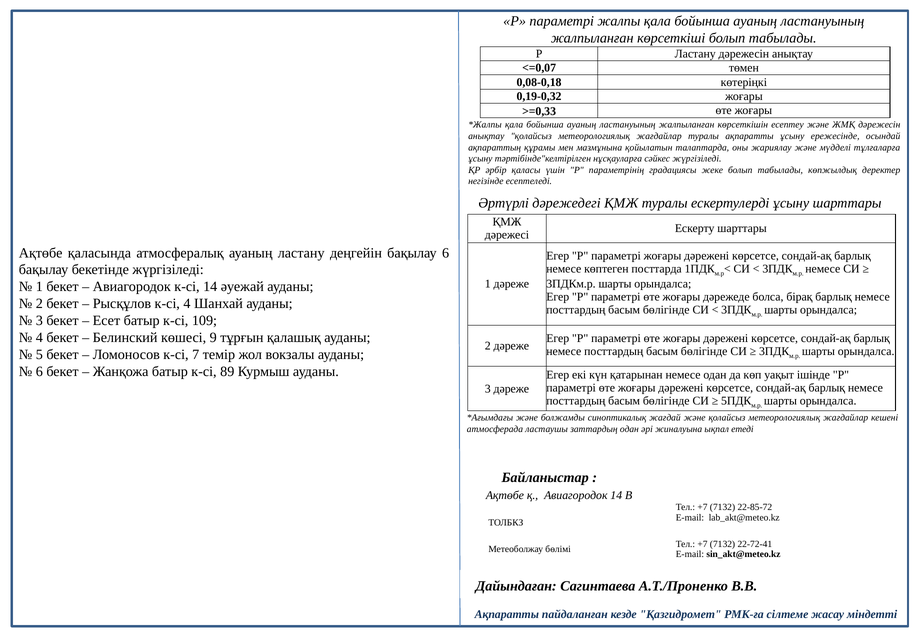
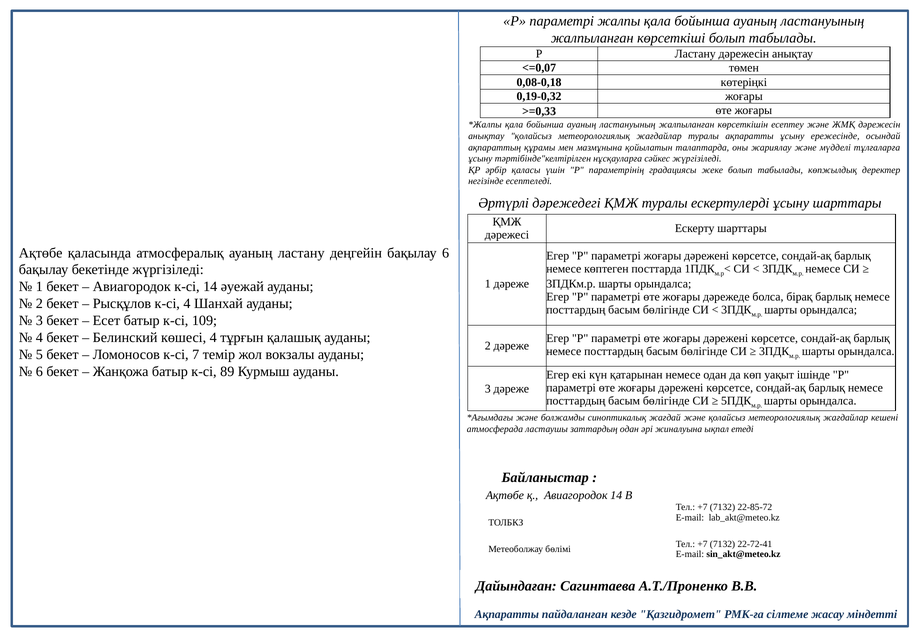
көшесі 9: 9 -> 4
